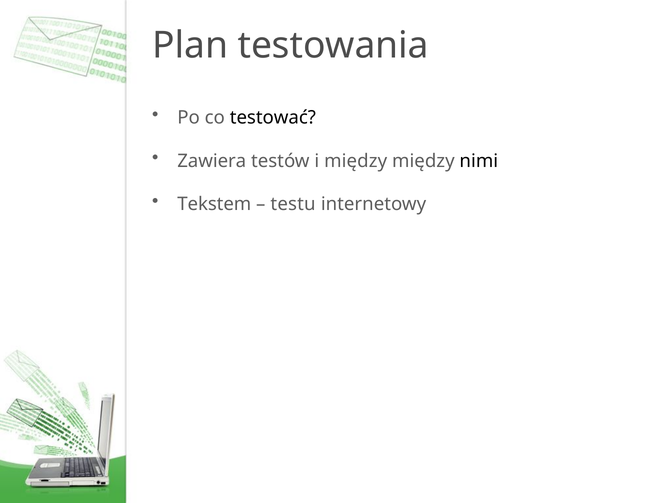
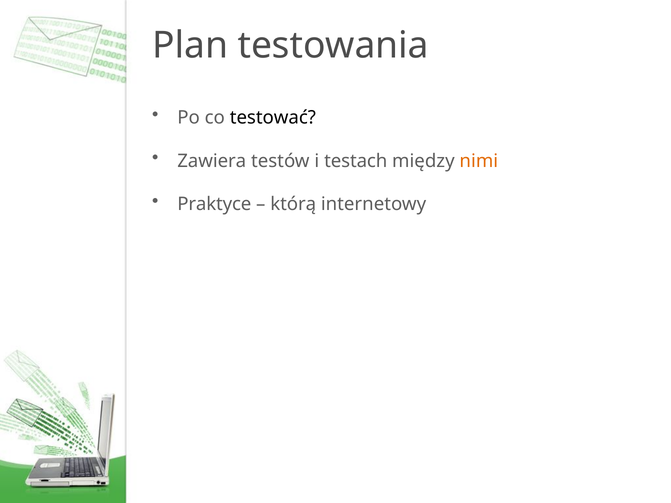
i między: między -> testach
nimi colour: black -> orange
Tekstem: Tekstem -> Praktyce
testu: testu -> którą
